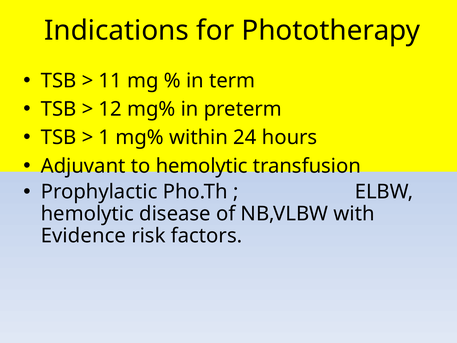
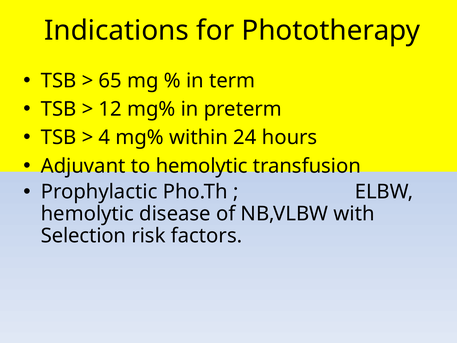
11: 11 -> 65
1: 1 -> 4
Evidence: Evidence -> Selection
